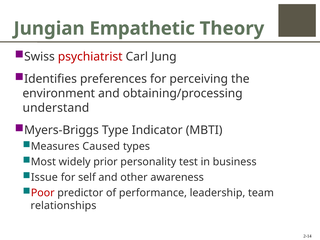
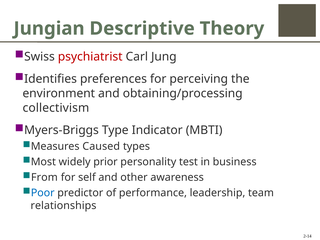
Empathetic: Empathetic -> Descriptive
understand: understand -> collectivism
Issue: Issue -> From
Poor colour: red -> blue
